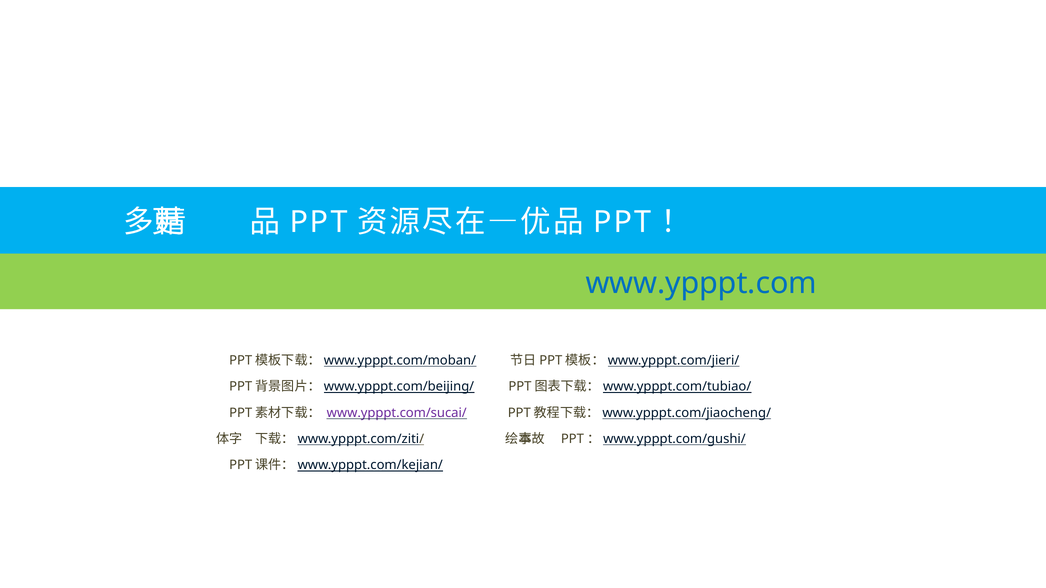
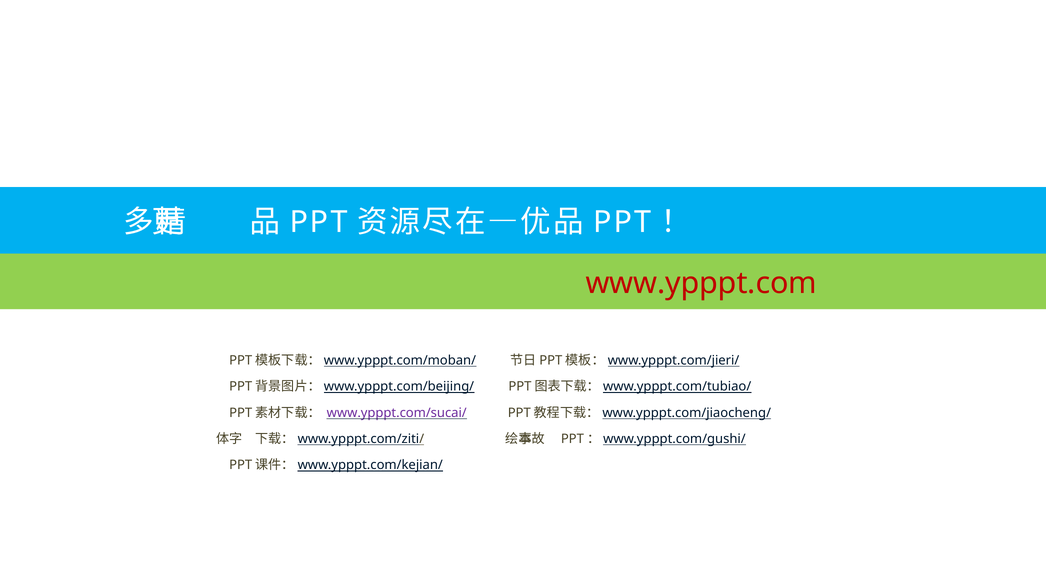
www.ypppt.com colour: blue -> red
